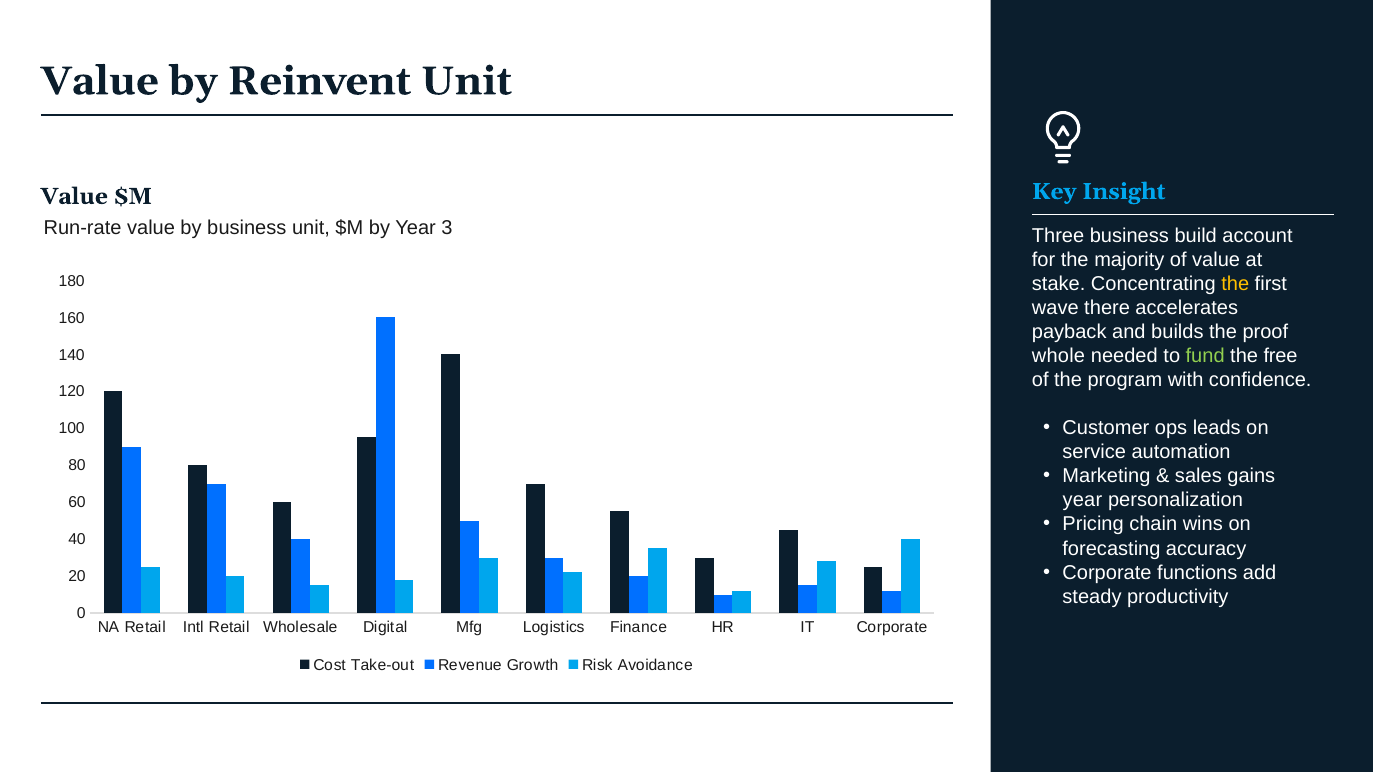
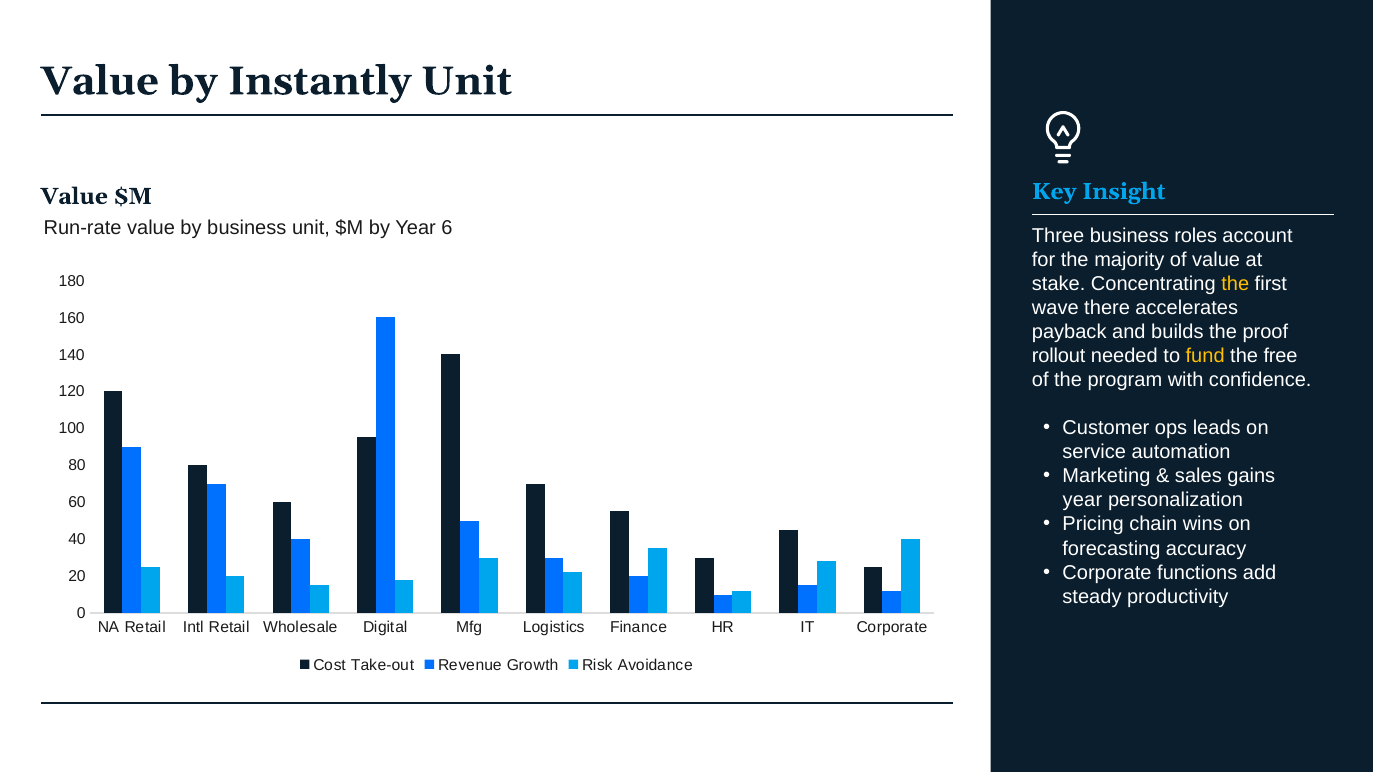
Reinvent: Reinvent -> Instantly
3: 3 -> 6
build: build -> roles
whole: whole -> rollout
fund colour: light green -> yellow
